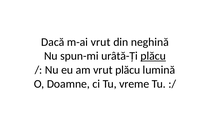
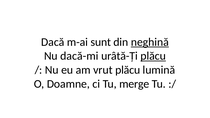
m-ai vrut: vrut -> sunt
neghină underline: none -> present
spun-mi: spun-mi -> dacă-mi
vreme: vreme -> merge
